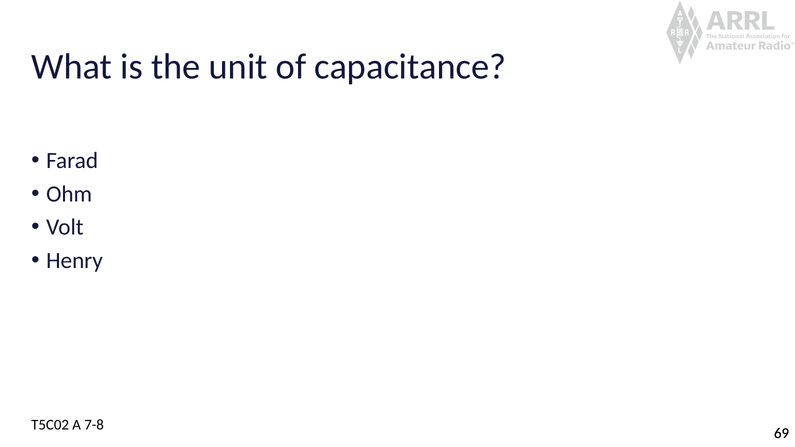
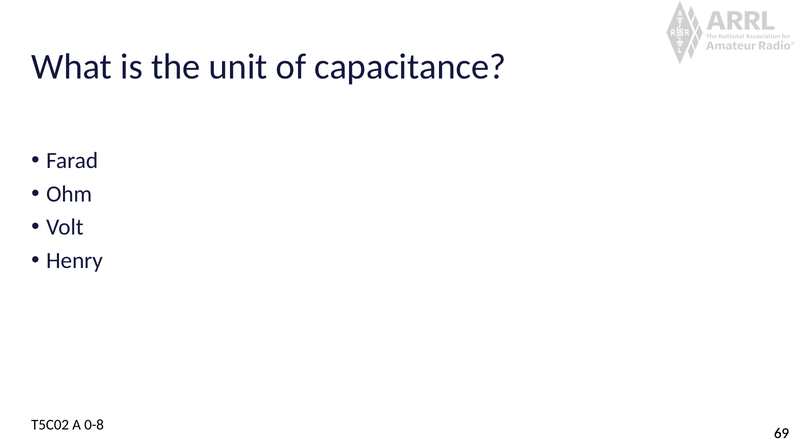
7-8: 7-8 -> 0-8
